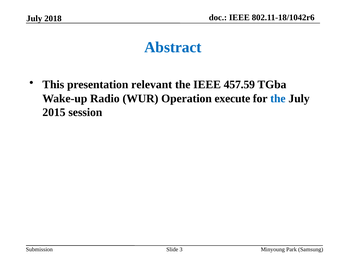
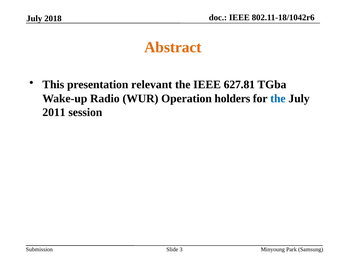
Abstract colour: blue -> orange
457.59: 457.59 -> 627.81
execute: execute -> holders
2015: 2015 -> 2011
